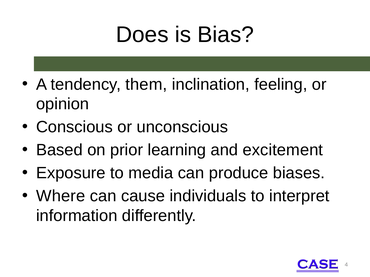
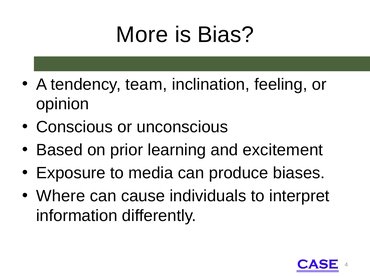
Does: Does -> More
them: them -> team
